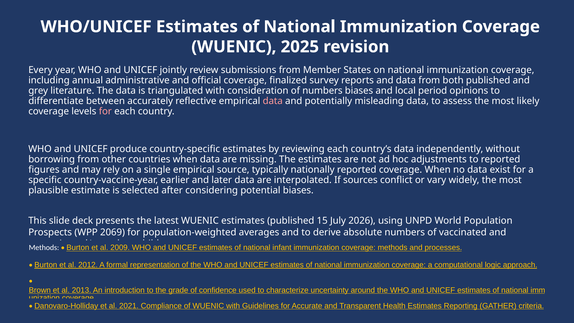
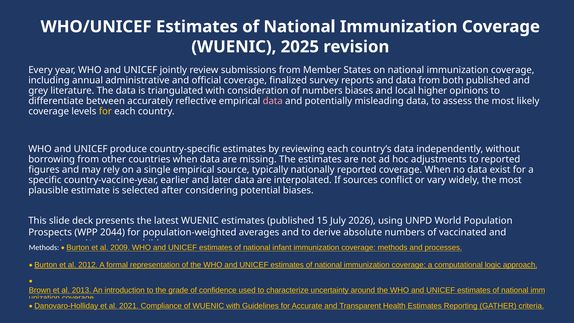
period: period -> higher
for at (105, 111) colour: pink -> yellow
2069: 2069 -> 2044
